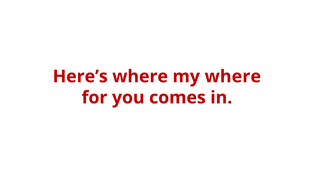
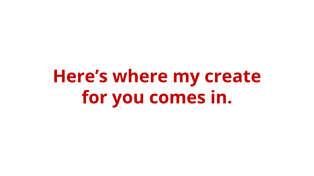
my where: where -> create
